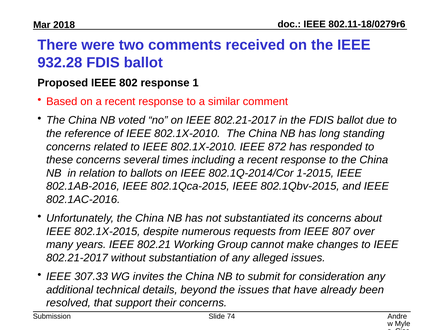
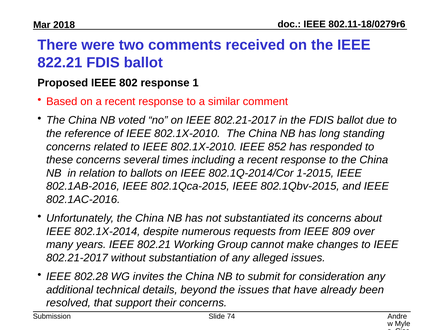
932.28: 932.28 -> 822.21
872: 872 -> 852
802.1X-2015: 802.1X-2015 -> 802.1X-2014
807: 807 -> 809
307.33: 307.33 -> 802.28
